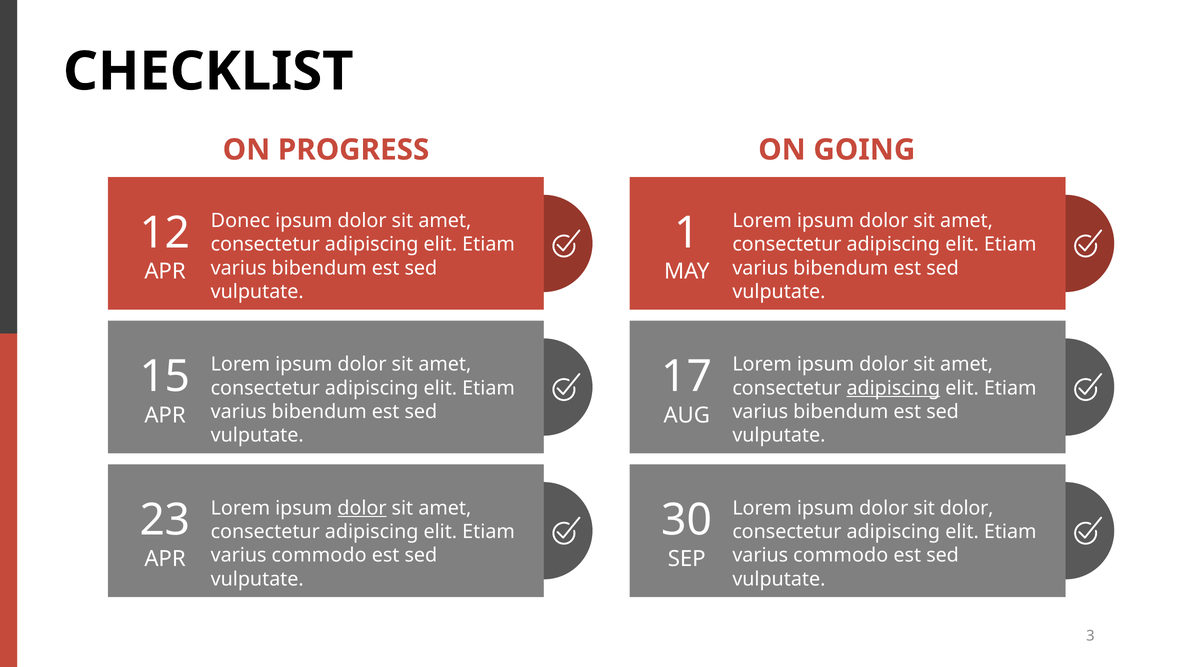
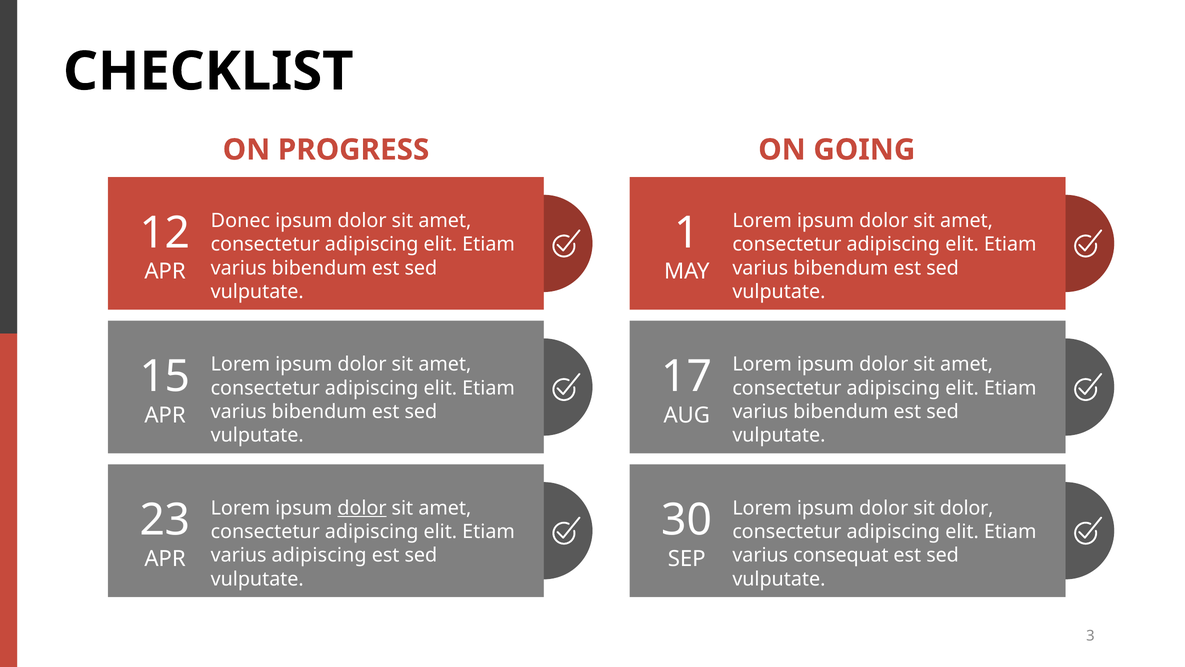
adipiscing at (893, 388) underline: present -> none
commodo at (319, 555): commodo -> adipiscing
commodo at (841, 555): commodo -> consequat
